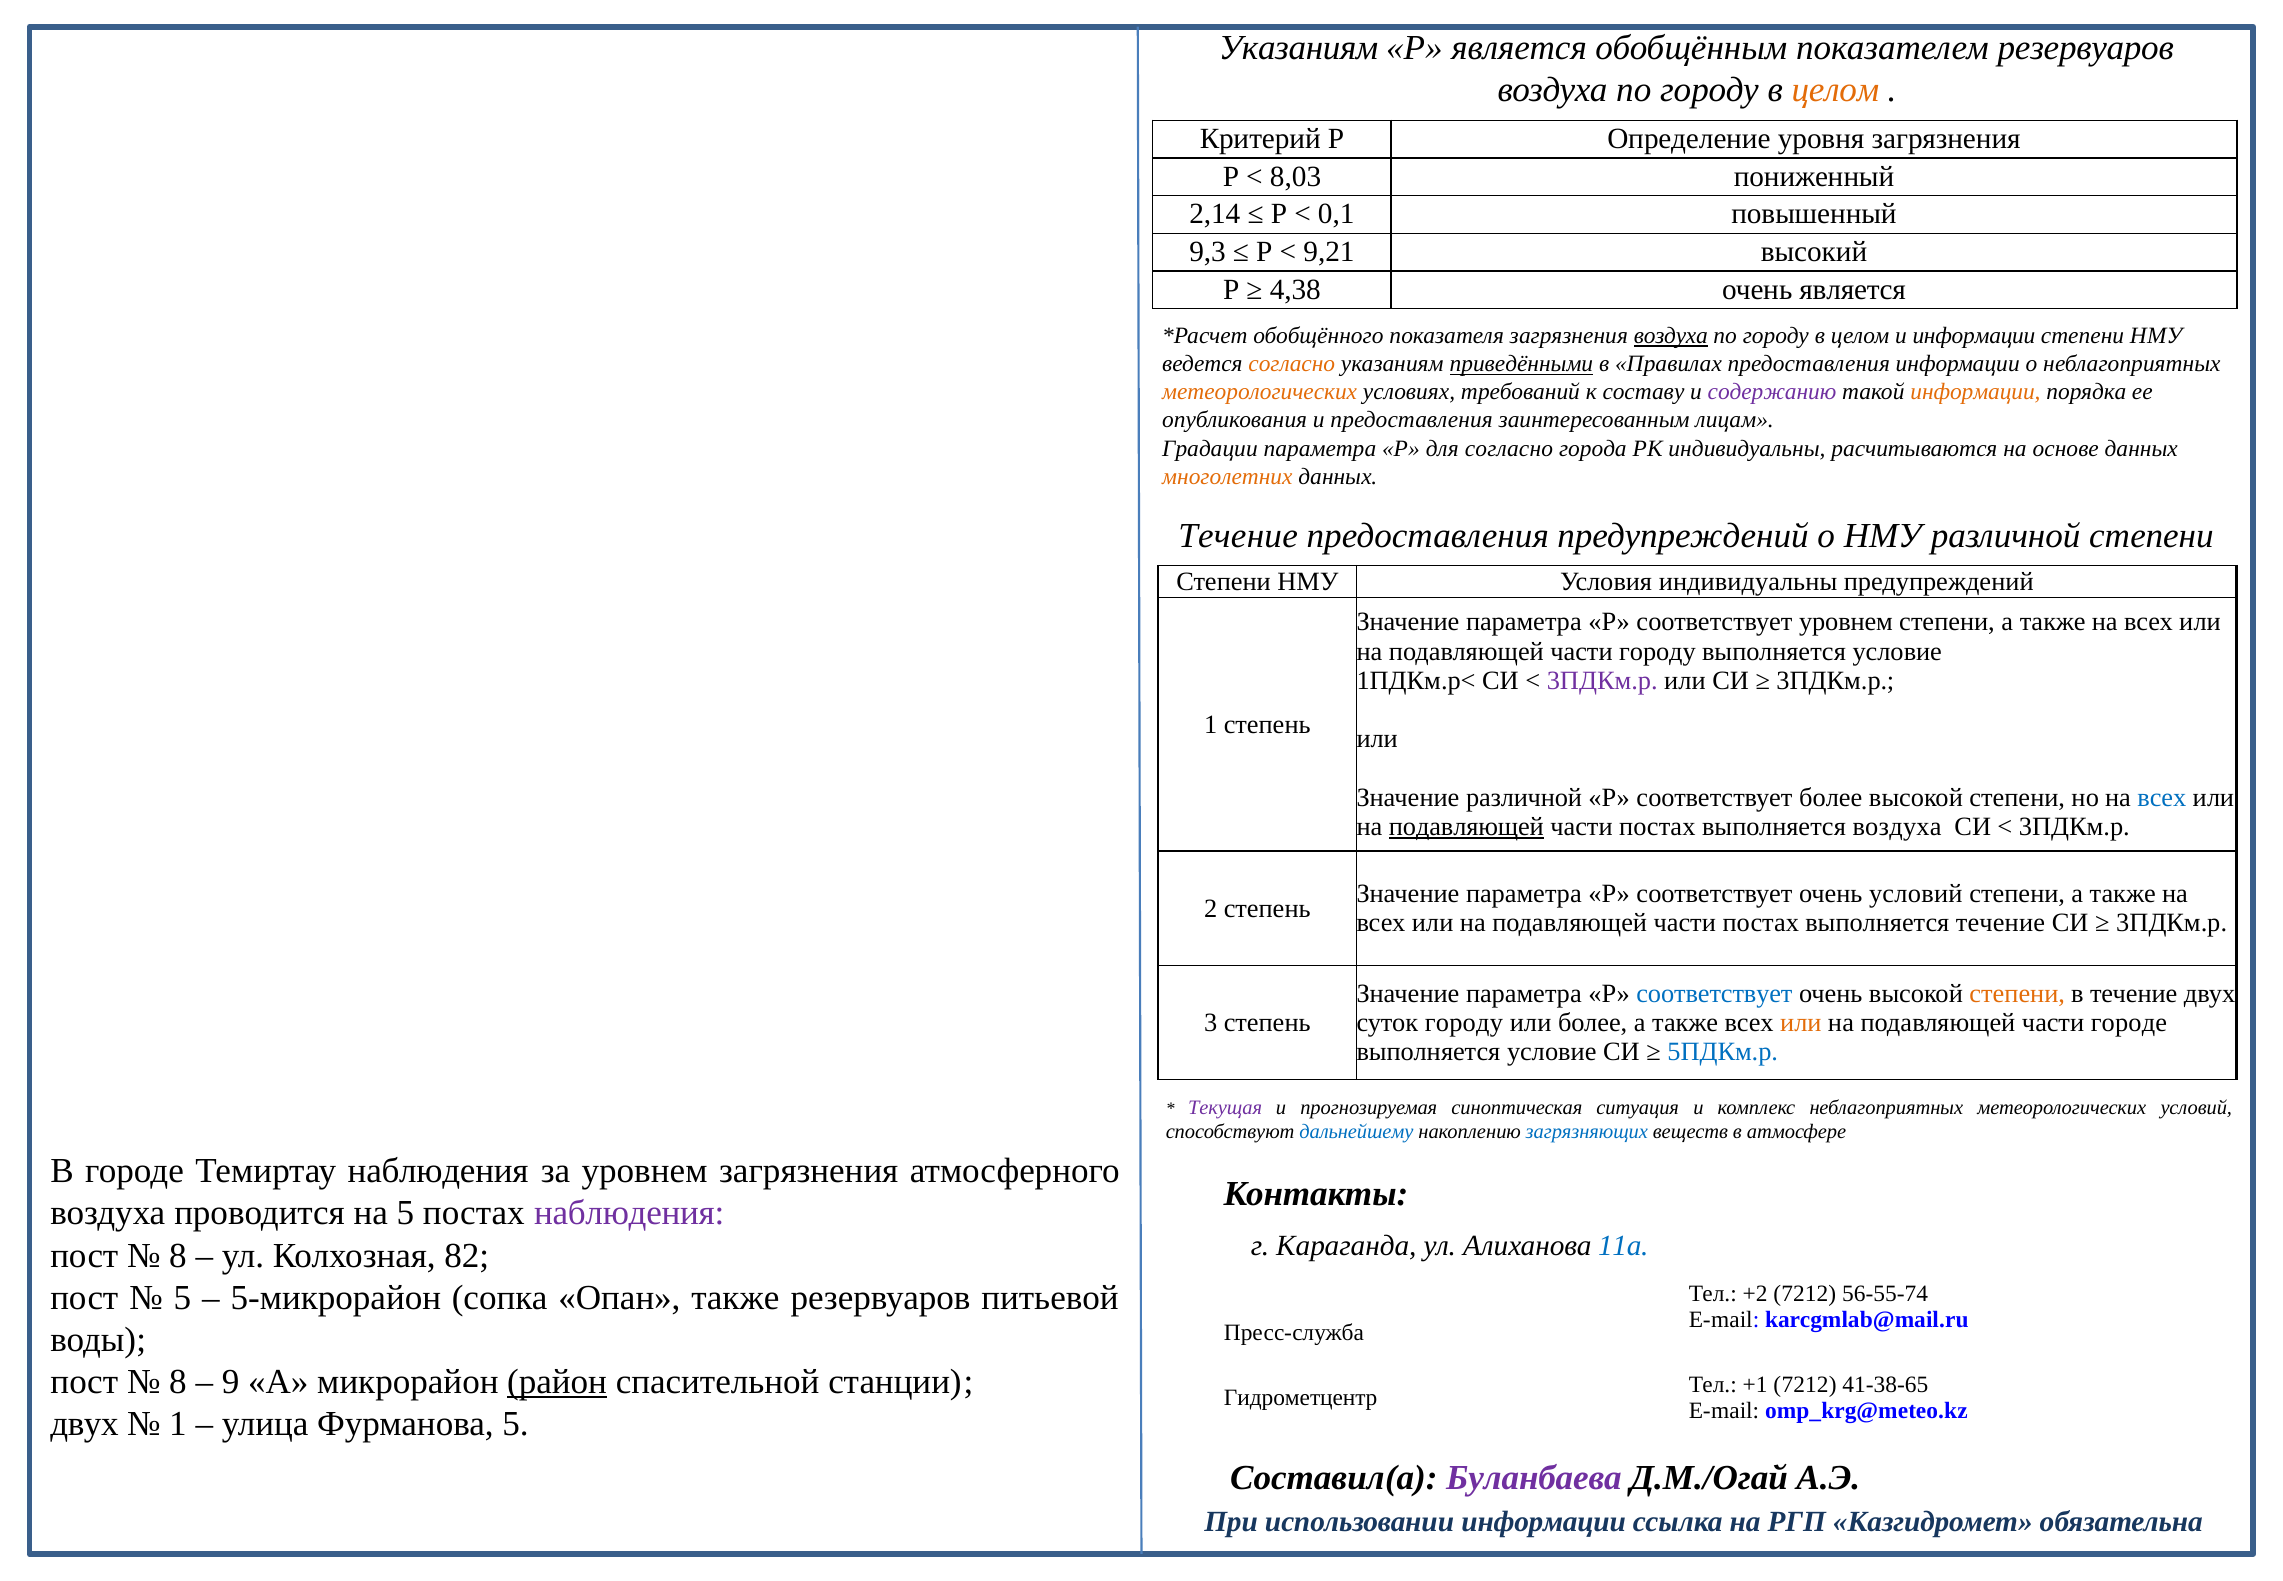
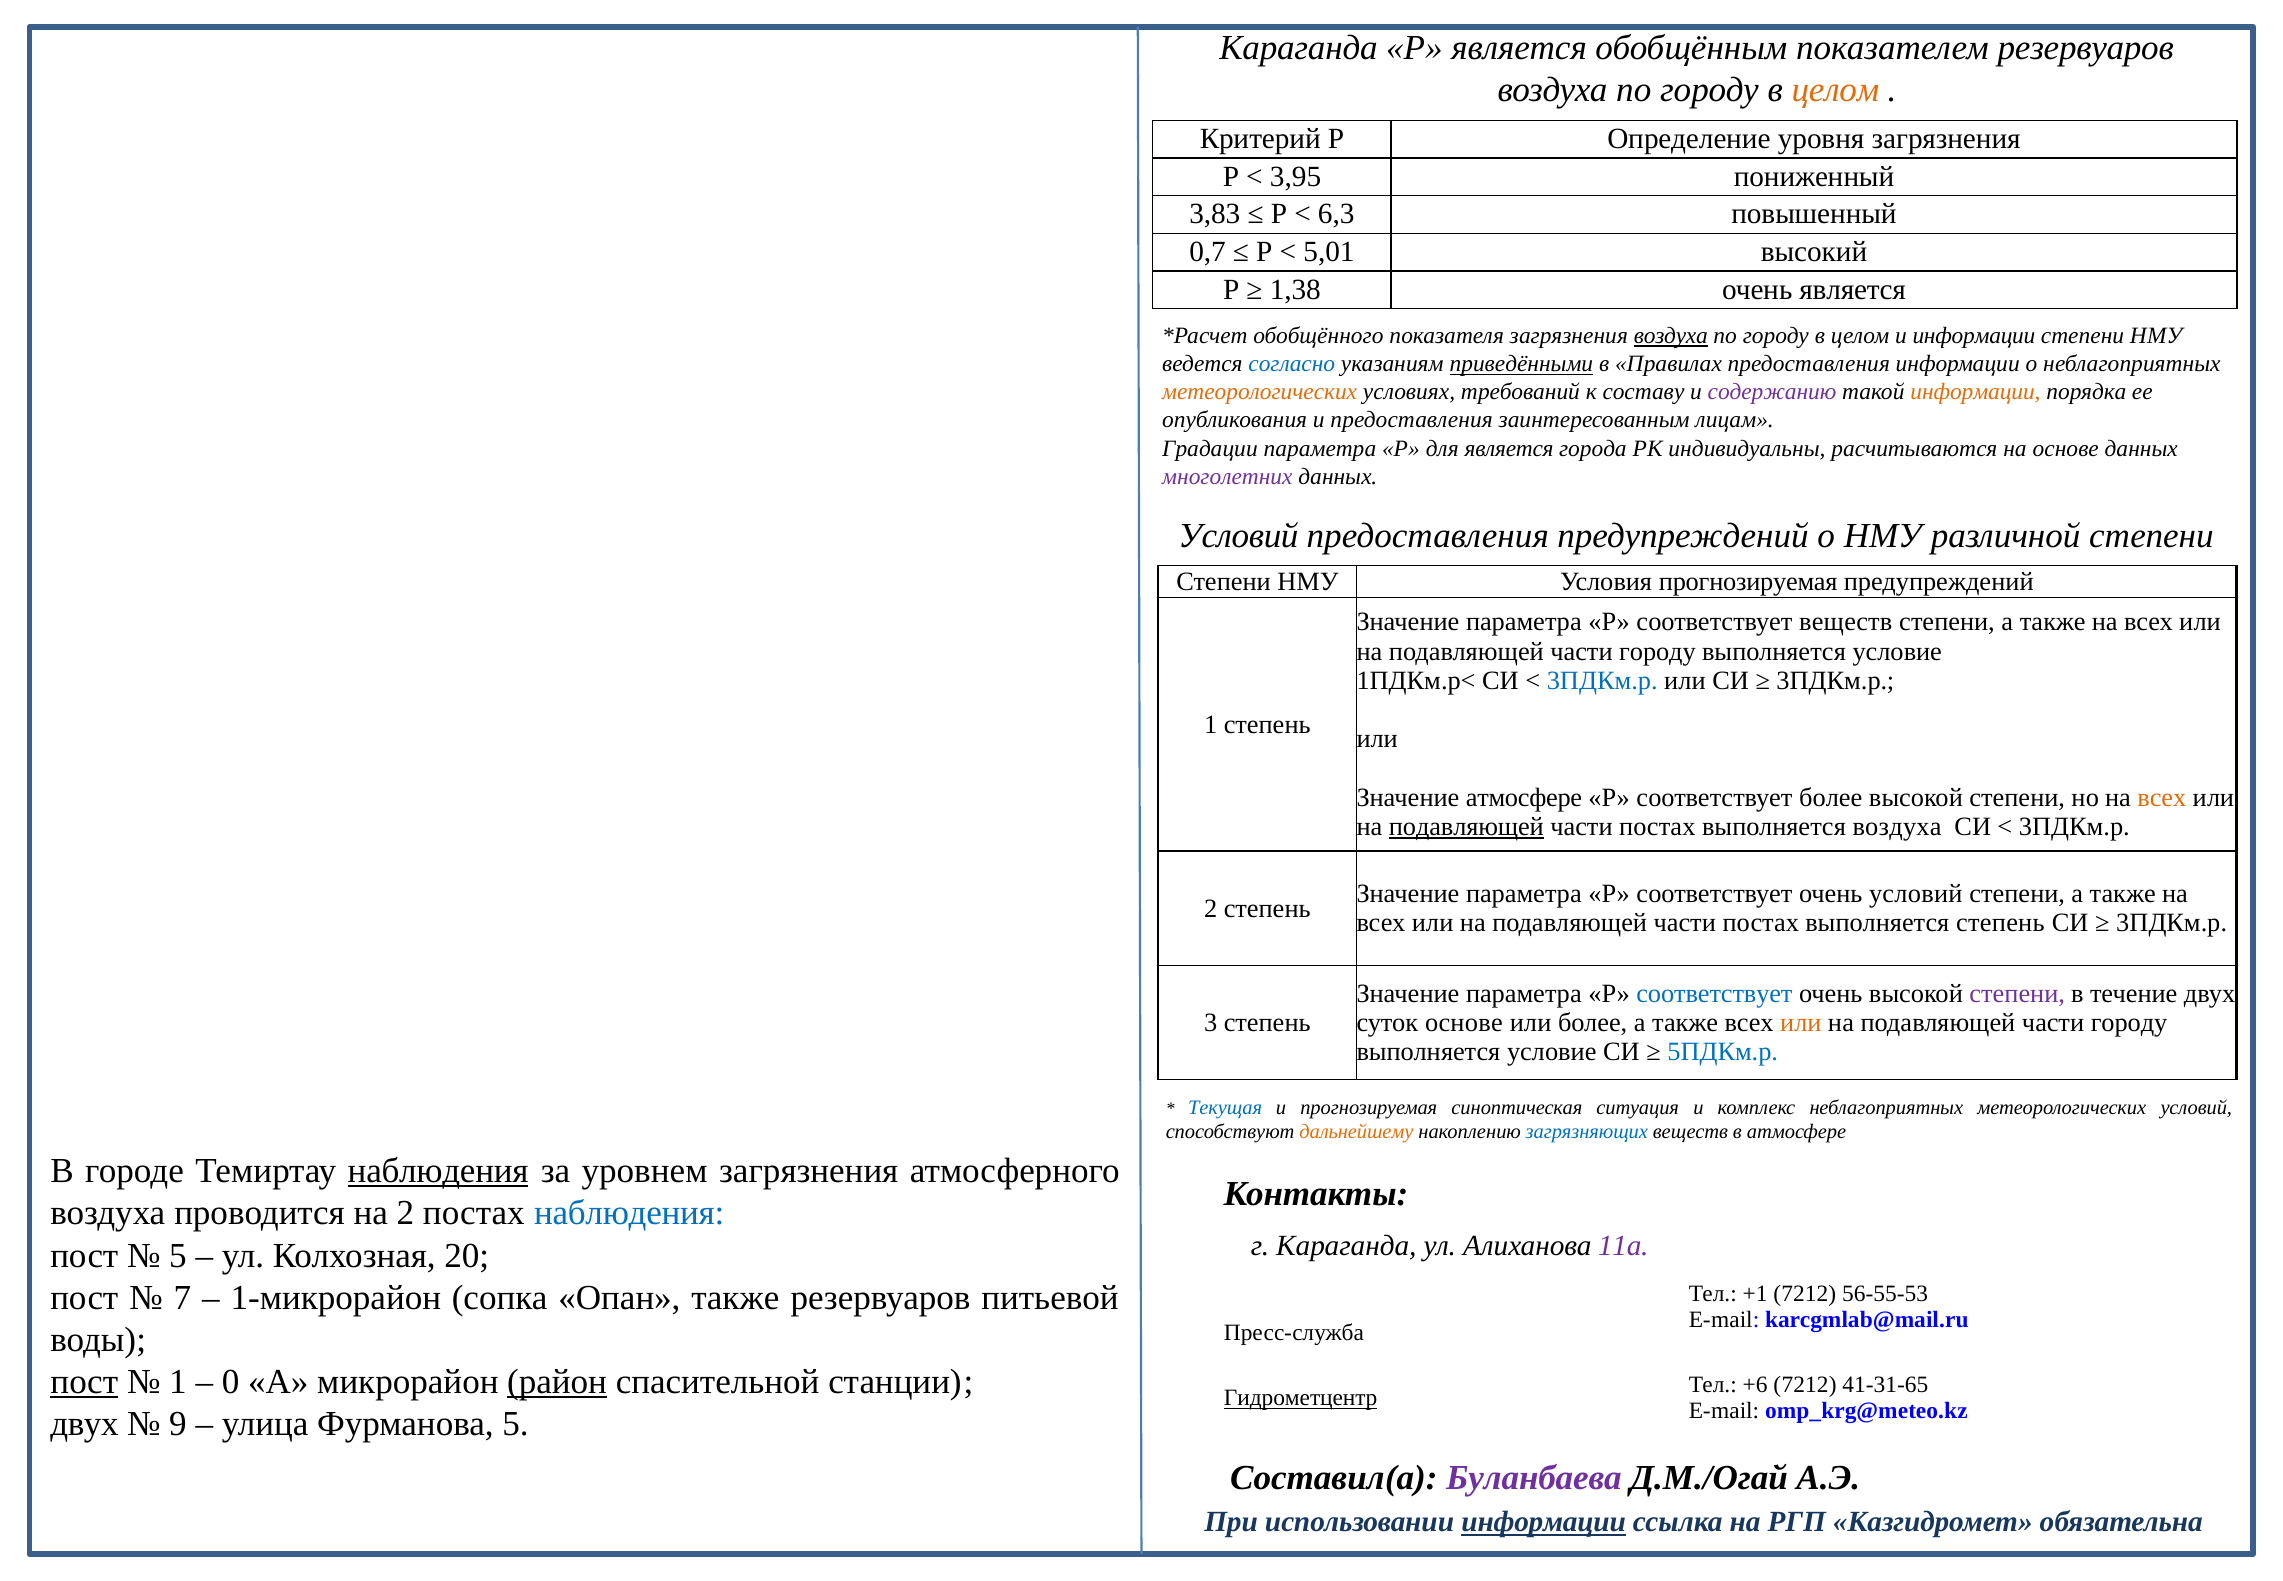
Указаниям at (1299, 48): Указаниям -> Караганда
8,03: 8,03 -> 3,95
2,14: 2,14 -> 3,83
0,1: 0,1 -> 6,3
9,3: 9,3 -> 0,7
9,21: 9,21 -> 5,01
4,38: 4,38 -> 1,38
согласно at (1292, 364) colour: orange -> blue
для согласно: согласно -> является
многолетних colour: orange -> purple
Течение at (1238, 535): Течение -> Условий
Условия индивидуальны: индивидуальны -> прогнозируемая
соответствует уровнем: уровнем -> веществ
3ПДКм.р at (1602, 680) colour: purple -> blue
Значение различной: различной -> атмосфере
всех at (2162, 797) colour: blue -> orange
выполняется течение: течение -> степень
степени at (2017, 993) colour: orange -> purple
суток городу: городу -> основе
городе at (2129, 1022): городе -> городу
Текущая colour: purple -> blue
дальнейшему colour: blue -> orange
наблюдения at (438, 1171) underline: none -> present
на 5: 5 -> 2
наблюдения at (629, 1213) colour: purple -> blue
11а colour: blue -> purple
8 at (178, 1255): 8 -> 5
82: 82 -> 20
5 at (182, 1297): 5 -> 7
5-микрорайон: 5-микрорайон -> 1-микрорайон
+2: +2 -> +1
56-55-74: 56-55-74 -> 56-55-53
пост at (84, 1382) underline: none -> present
8 at (178, 1382): 8 -> 1
9: 9 -> 0
+1: +1 -> +6
41-38-65: 41-38-65 -> 41-31-65
Гидрометцентр underline: none -> present
1 at (178, 1424): 1 -> 9
информации at (1544, 1522) underline: none -> present
